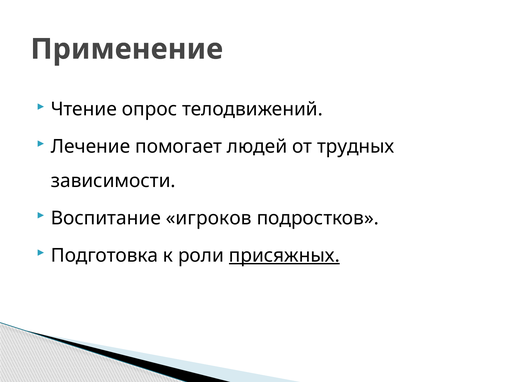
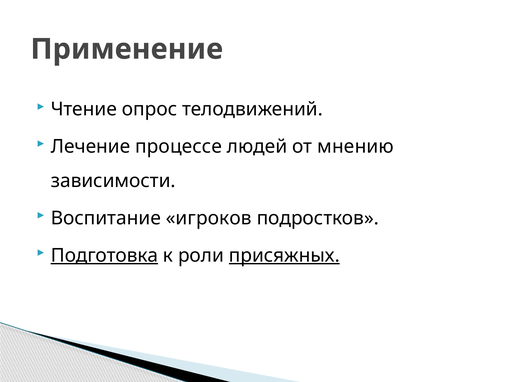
помогает: помогает -> процессе
трудных: трудных -> мнению
Подготовка underline: none -> present
